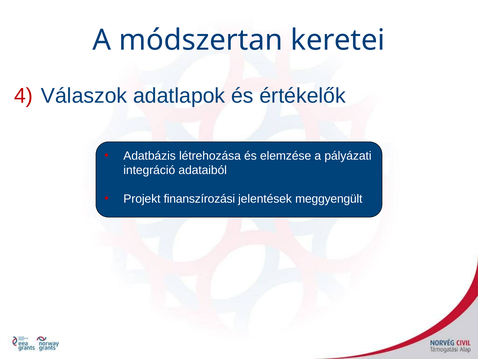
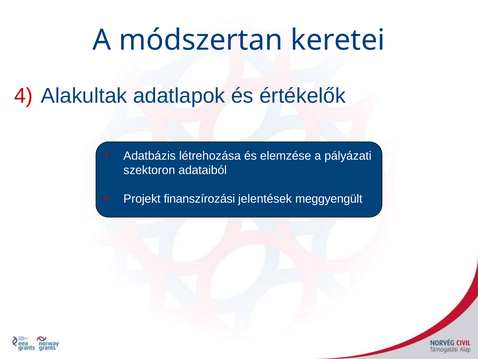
Válaszok: Válaszok -> Alakultak
integráció: integráció -> szektoron
